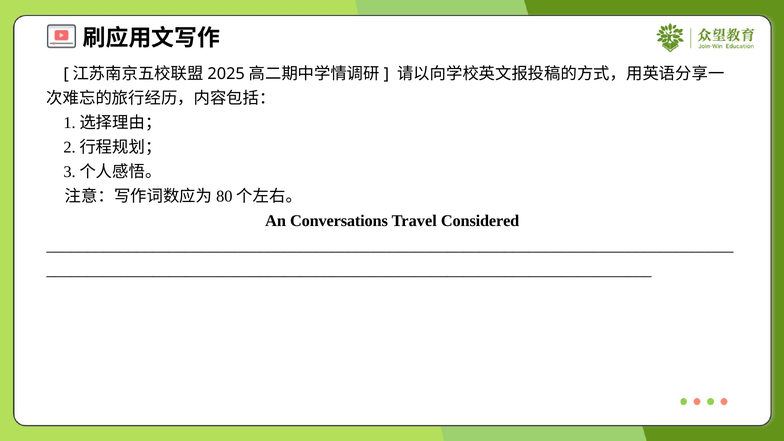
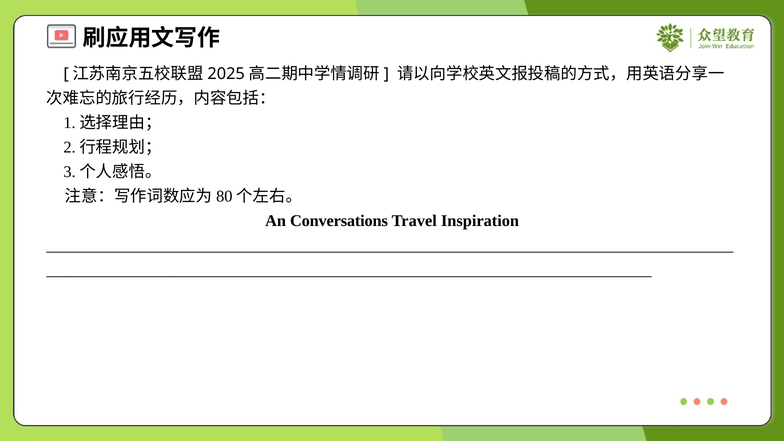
Considered: Considered -> Inspiration
